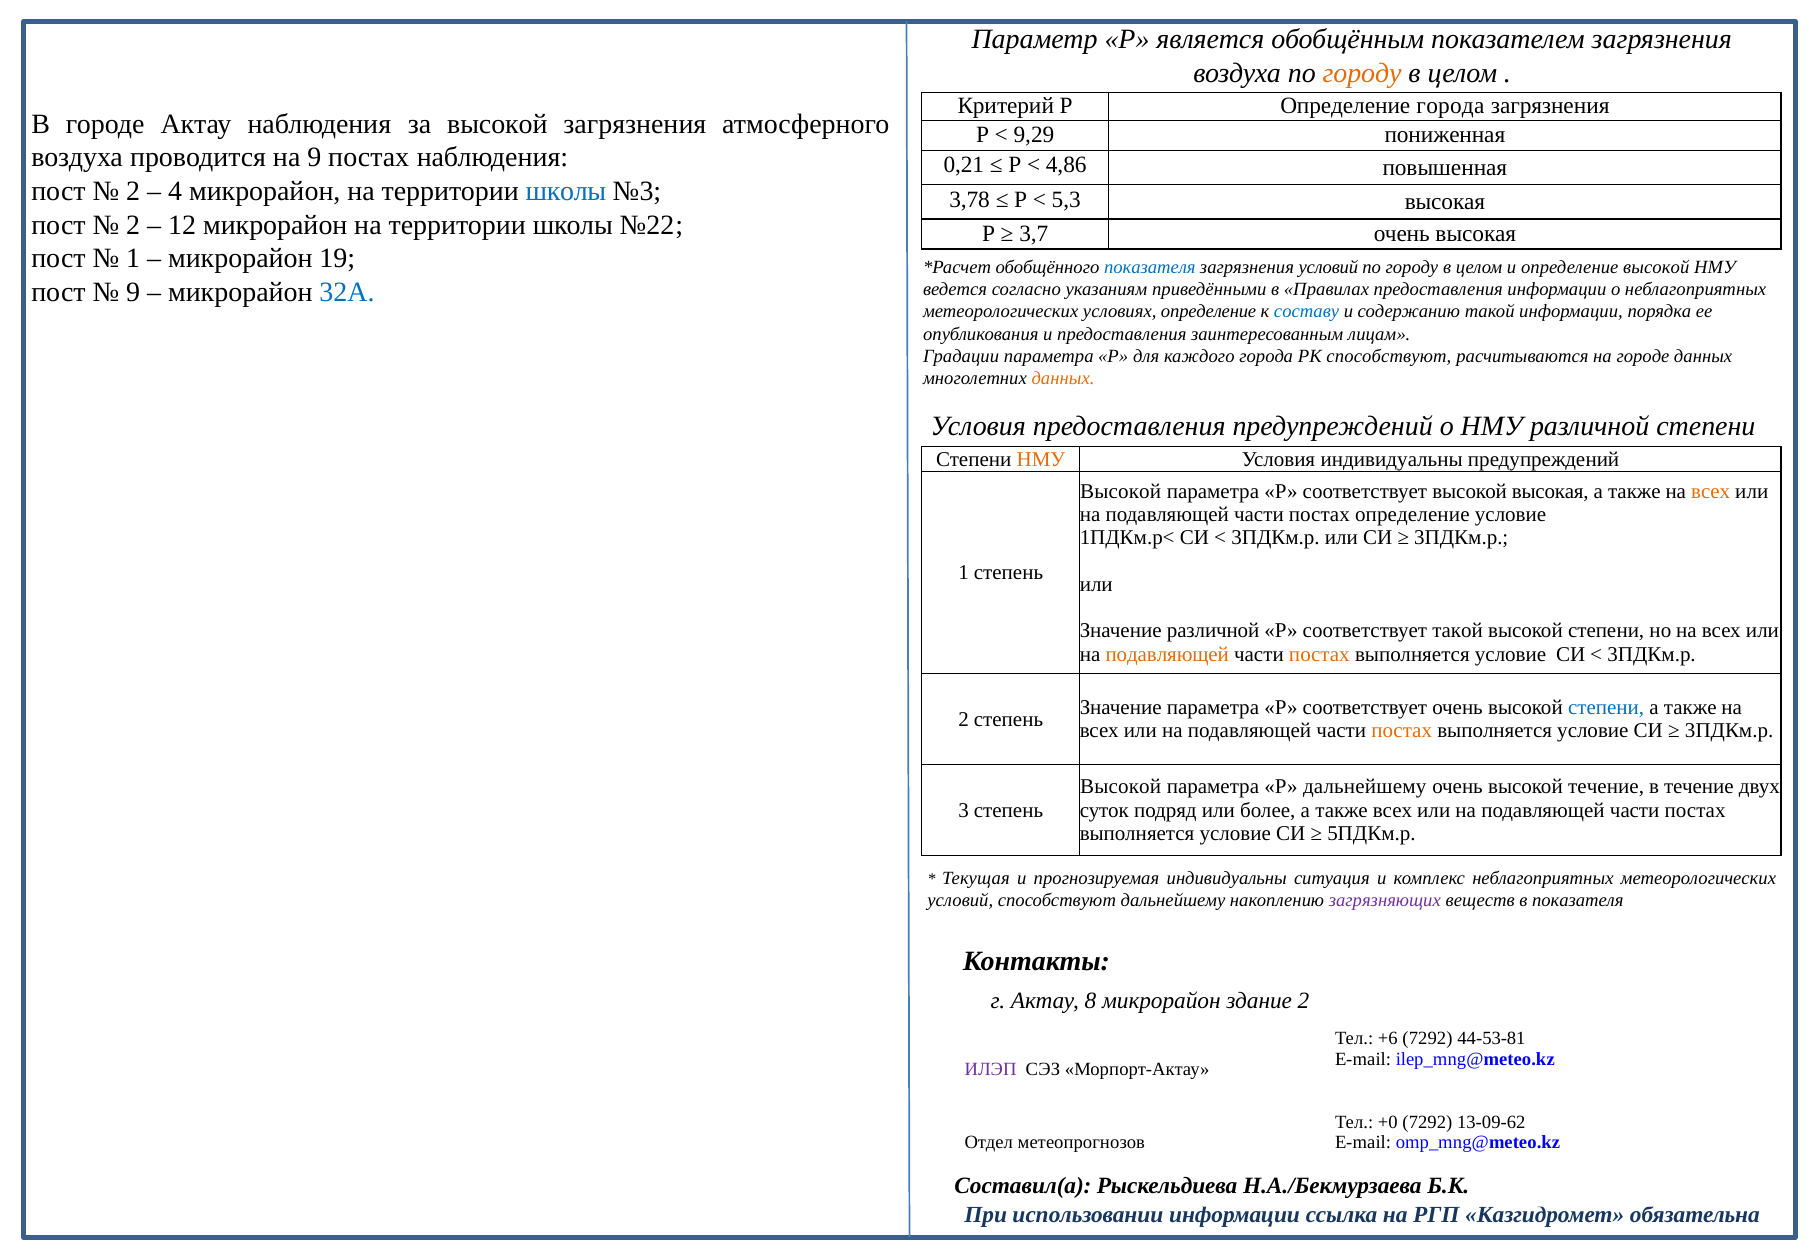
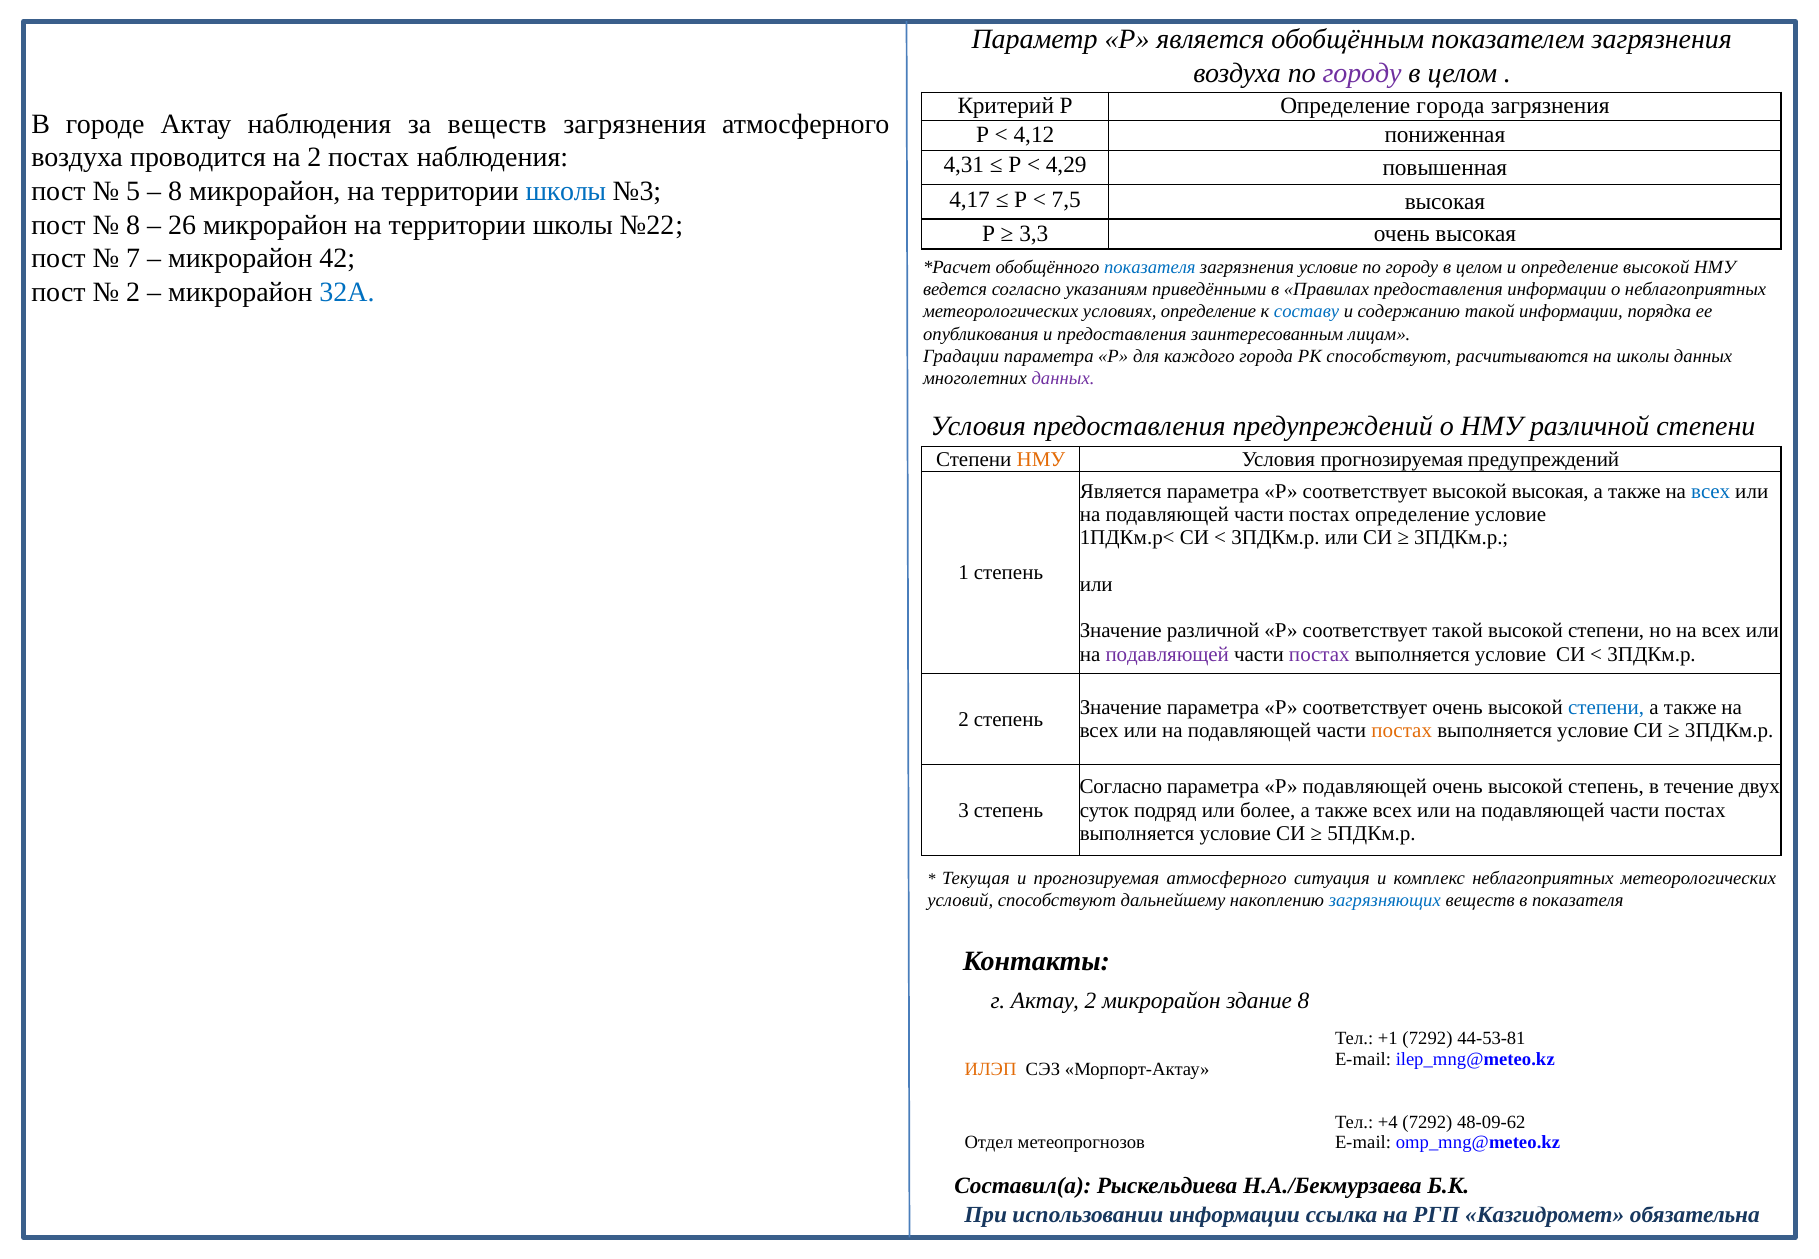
городу at (1362, 73) colour: orange -> purple
за высокой: высокой -> веществ
9,29: 9,29 -> 4,12
на 9: 9 -> 2
0,21: 0,21 -> 4,31
4,86: 4,86 -> 4,29
2 at (133, 191): 2 -> 5
4 at (175, 191): 4 -> 8
3,78: 3,78 -> 4,17
5,3: 5,3 -> 7,5
2 at (133, 225): 2 -> 8
12: 12 -> 26
3,7: 3,7 -> 3,3
1 at (133, 258): 1 -> 7
19: 19 -> 42
загрязнения условий: условий -> условие
9 at (133, 292): 9 -> 2
на городе: городе -> школы
данных at (1063, 379) colour: orange -> purple
Условия индивидуальны: индивидуальны -> прогнозируемая
Высокой at (1121, 491): Высокой -> Является
всех at (1711, 491) colour: orange -> blue
подавляющей at (1167, 654) colour: orange -> purple
постах at (1319, 654) colour: orange -> purple
Высокой at (1121, 787): Высокой -> Согласно
Р дальнейшему: дальнейшему -> подавляющей
высокой течение: течение -> степень
прогнозируемая индивидуальны: индивидуальны -> атмосферного
загрязняющих colour: purple -> blue
Актау 8: 8 -> 2
здание 2: 2 -> 8
+6: +6 -> +1
ИЛЭП colour: purple -> orange
+0: +0 -> +4
13-09-62: 13-09-62 -> 48-09-62
